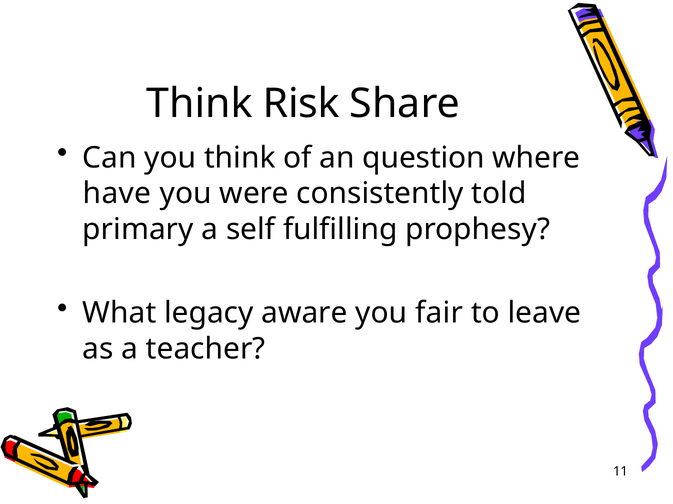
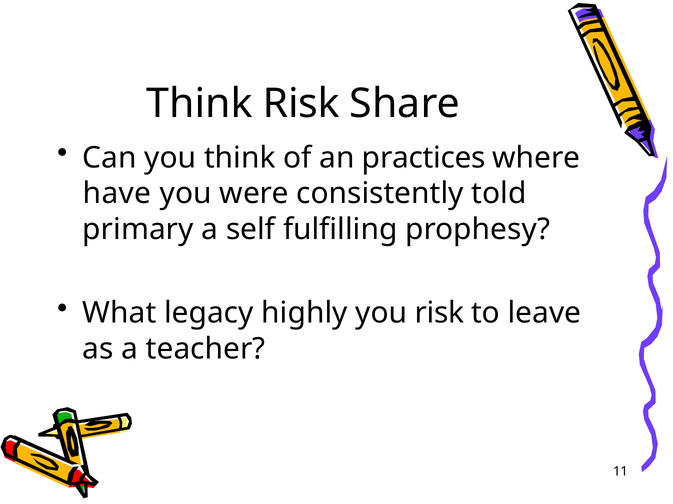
question: question -> practices
aware: aware -> highly
you fair: fair -> risk
